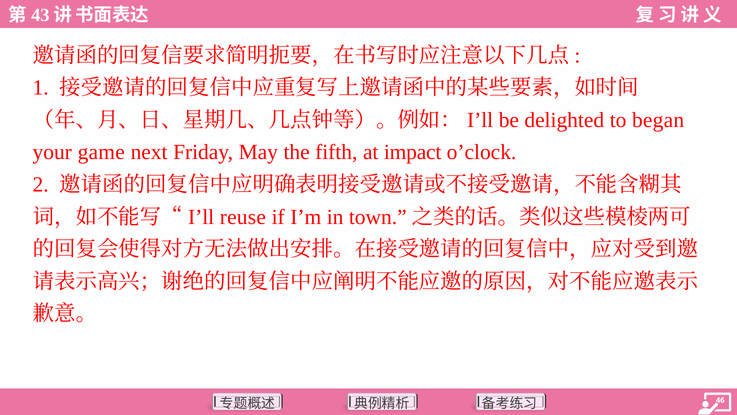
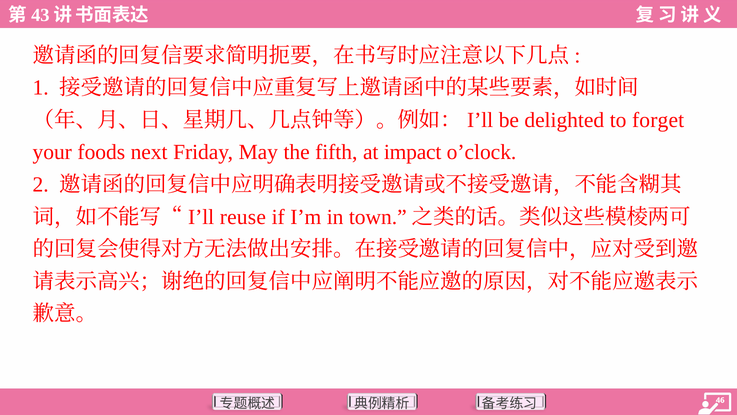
began: began -> forget
game: game -> foods
